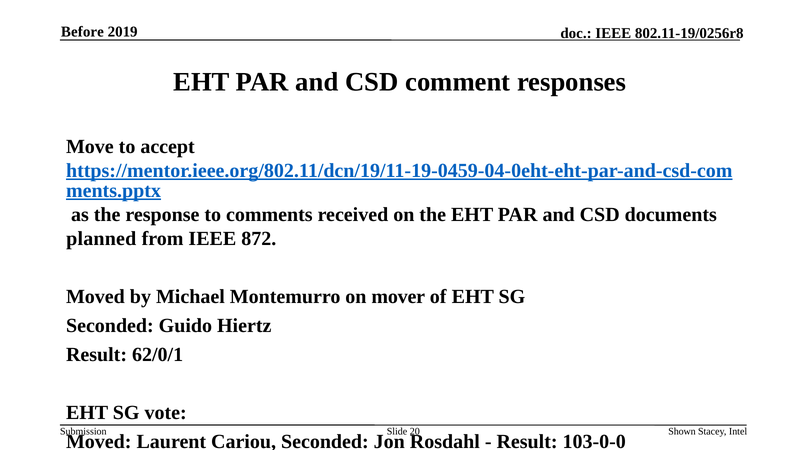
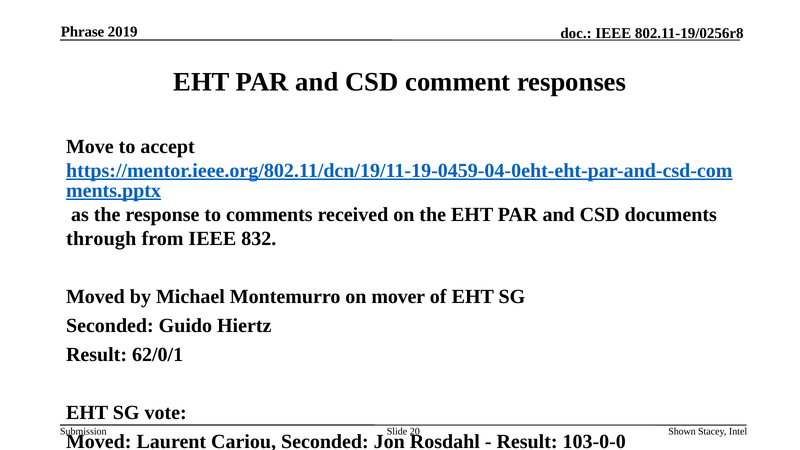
Before: Before -> Phrase
planned: planned -> through
872: 872 -> 832
